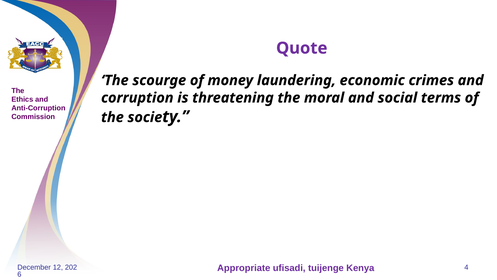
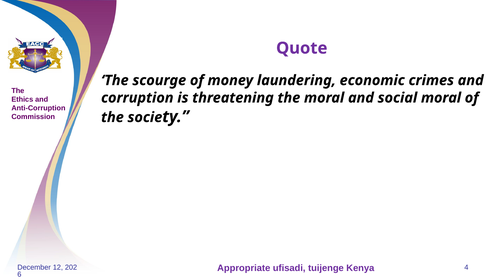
social terms: terms -> moral
